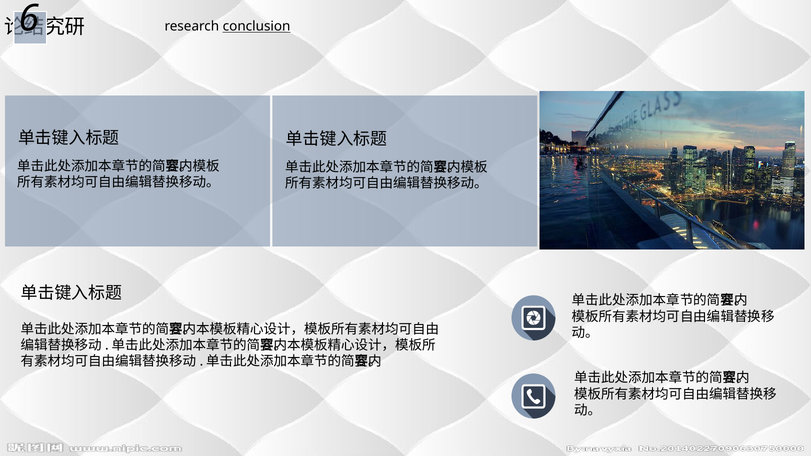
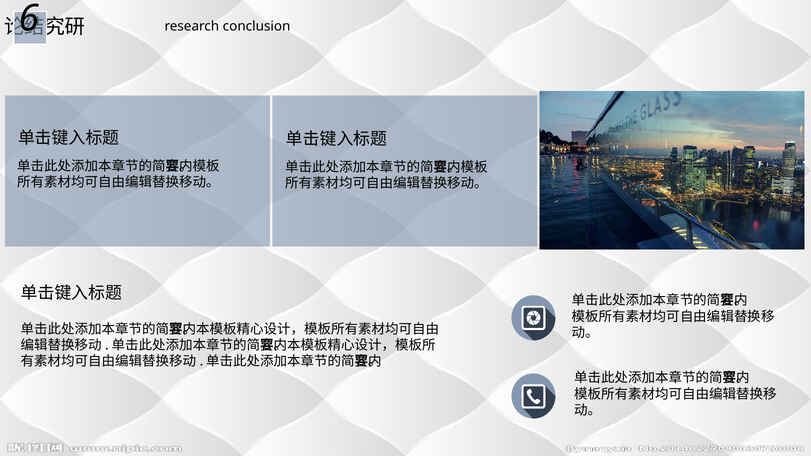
conclusion underline: present -> none
